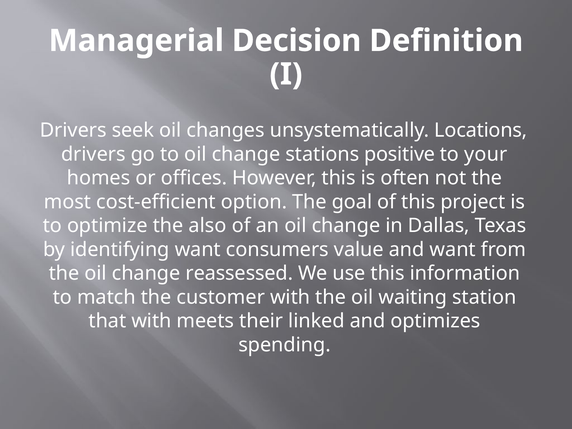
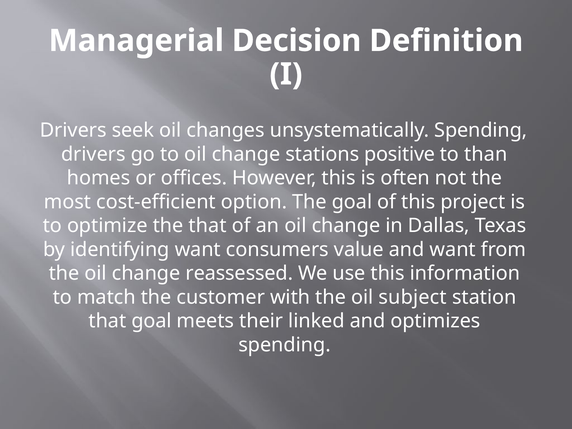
unsystematically Locations: Locations -> Spending
your: your -> than
the also: also -> that
waiting: waiting -> subject
that with: with -> goal
